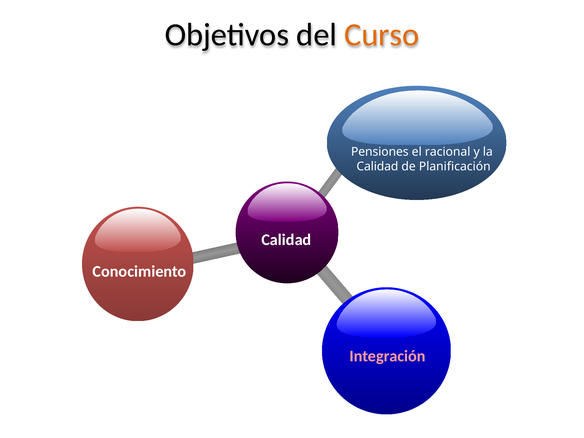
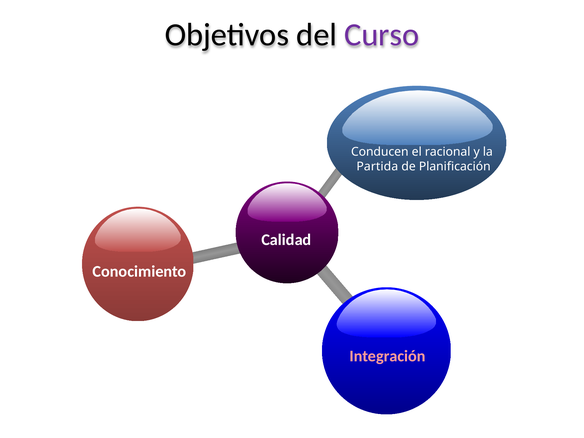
Curso colour: orange -> purple
Pensiones: Pensiones -> Conducen
Calidad at (377, 166): Calidad -> Partida
